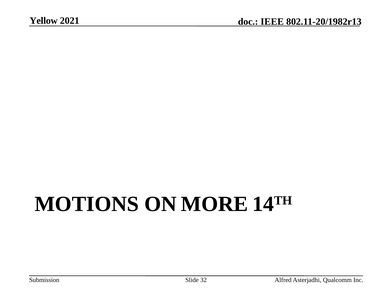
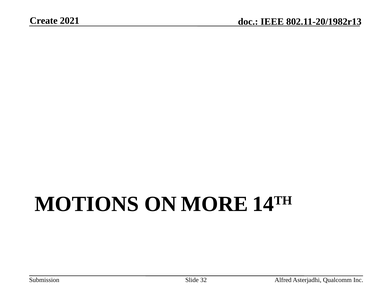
Yellow: Yellow -> Create
